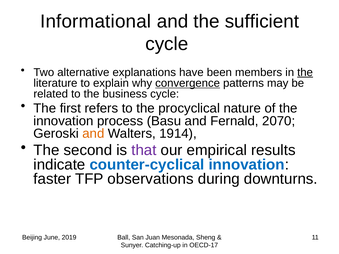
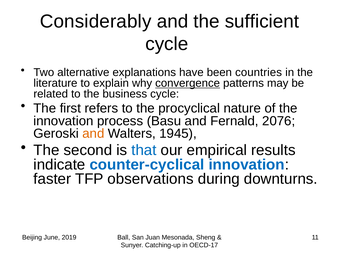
Informational: Informational -> Considerably
members: members -> countries
the at (305, 72) underline: present -> none
2070: 2070 -> 2076
1914: 1914 -> 1945
that colour: purple -> blue
